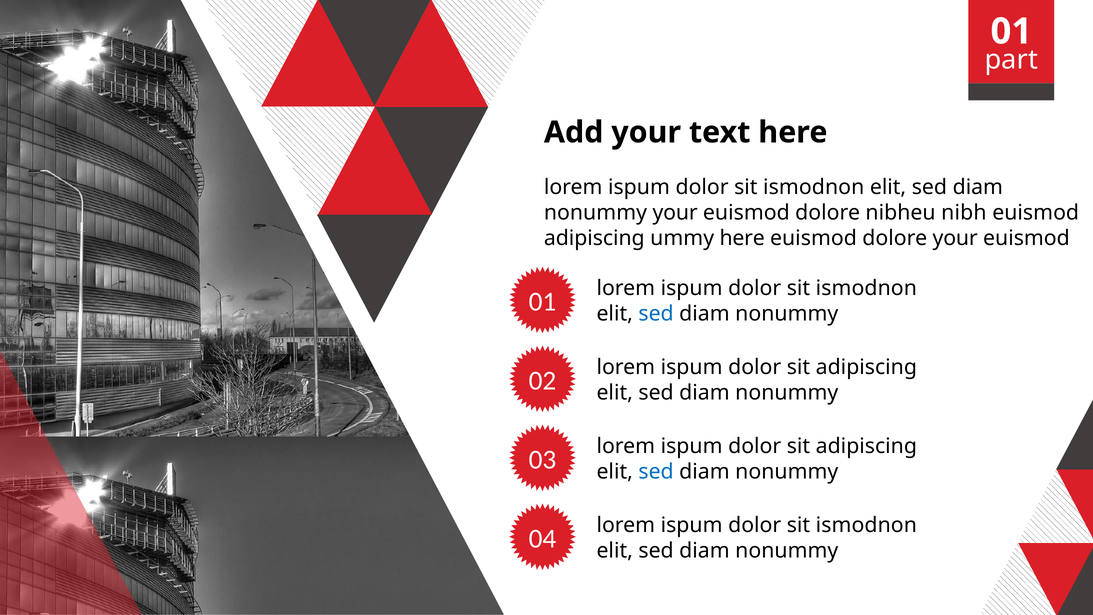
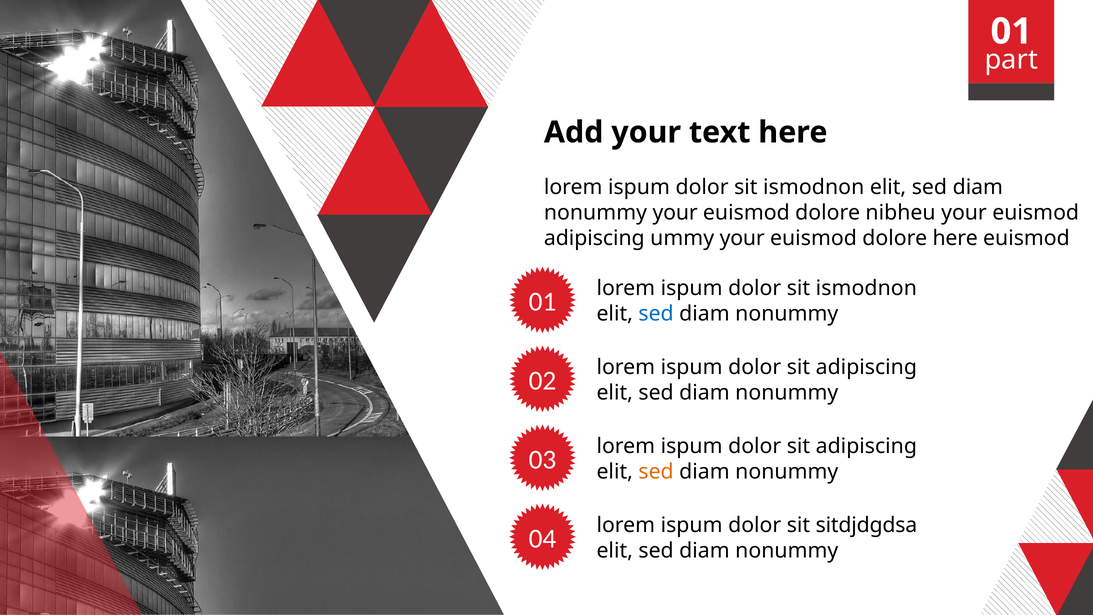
nibheu nibh: nibh -> your
ummy here: here -> your
dolore your: your -> here
sed at (656, 472) colour: blue -> orange
ismodnon at (866, 525): ismodnon -> sitdjdgdsa
